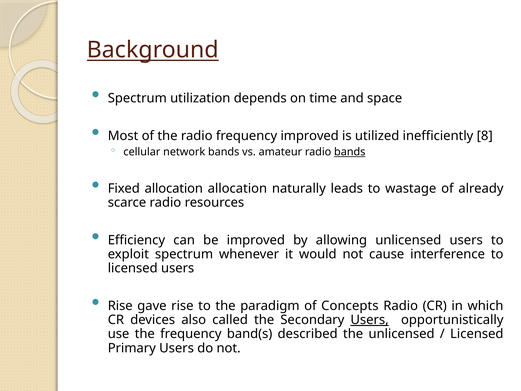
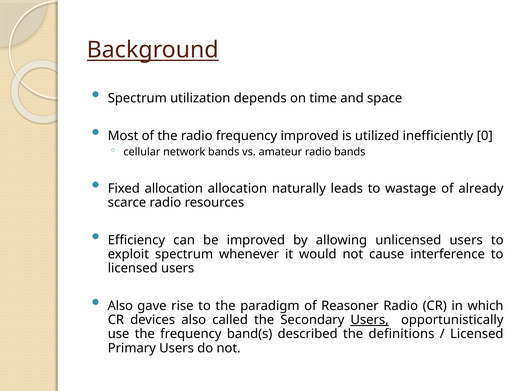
8: 8 -> 0
bands at (350, 152) underline: present -> none
Rise at (120, 306): Rise -> Also
Concepts: Concepts -> Reasoner
the unlicensed: unlicensed -> definitions
